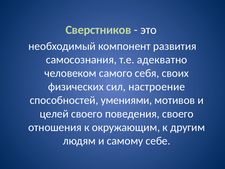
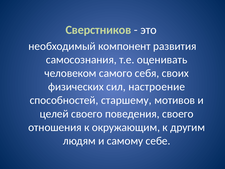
адекватно: адекватно -> оценивать
умениями: умениями -> старшему
